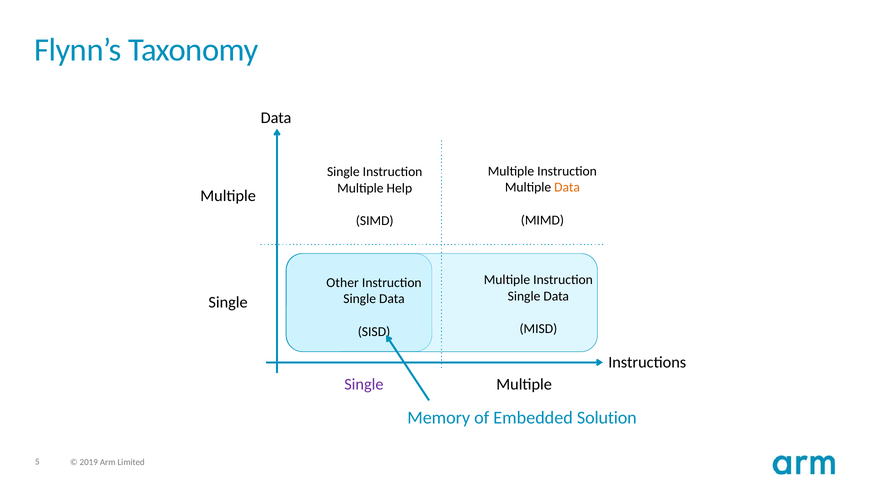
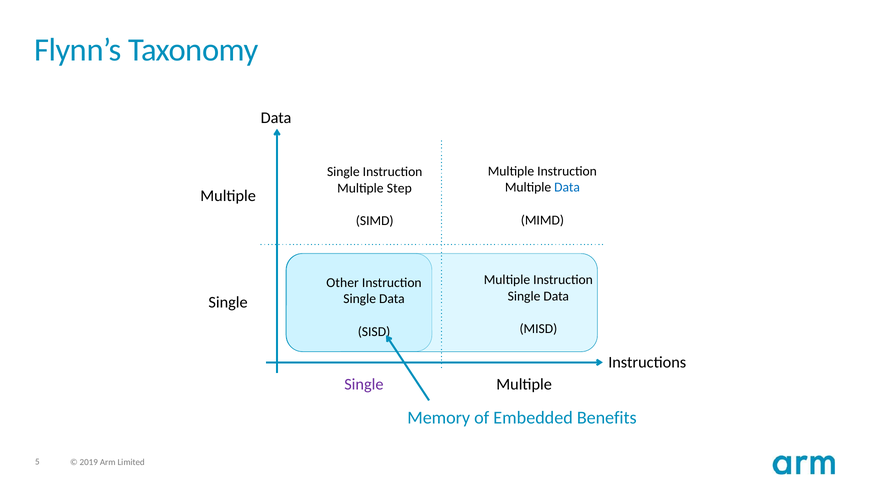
Data at (567, 187) colour: orange -> blue
Help: Help -> Step
Solution: Solution -> Benefits
